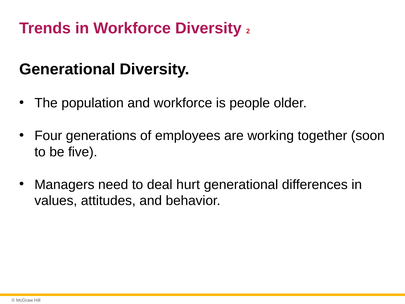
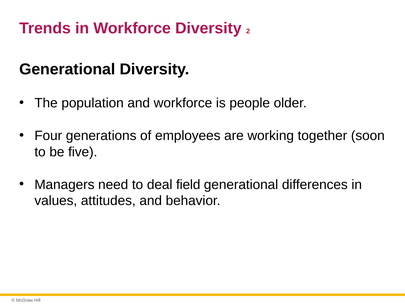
hurt: hurt -> field
